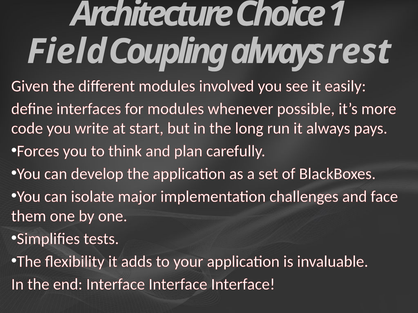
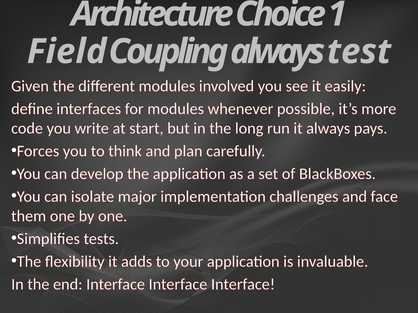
rest: rest -> test
